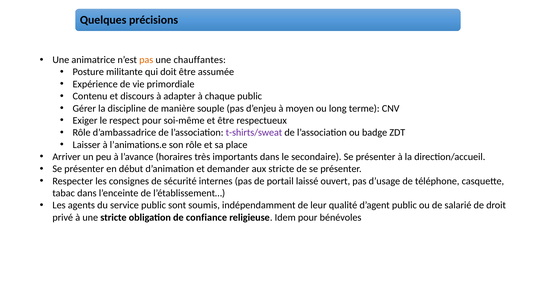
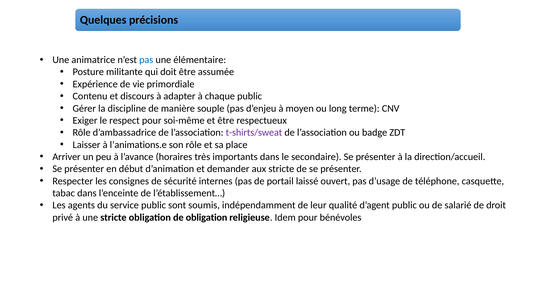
pas at (146, 60) colour: orange -> blue
chauffantes: chauffantes -> élémentaire
de confiance: confiance -> obligation
